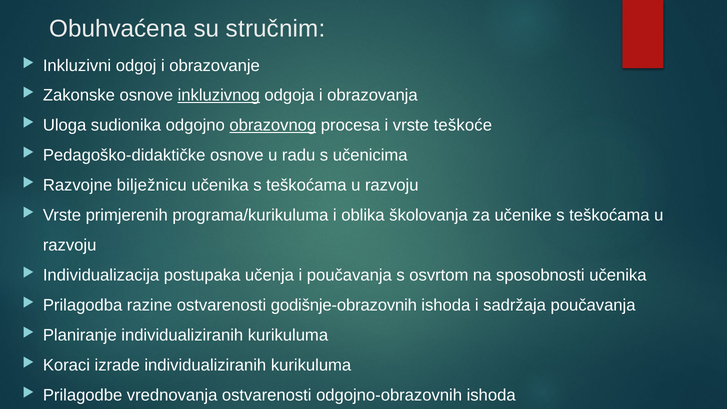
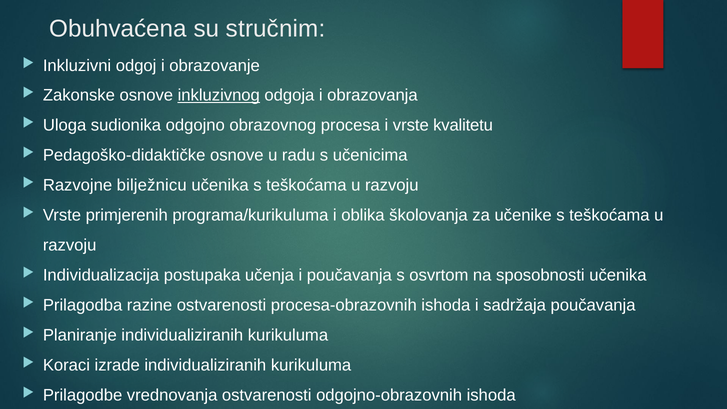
obrazovnog underline: present -> none
teškoće: teškoće -> kvalitetu
godišnje-obrazovnih: godišnje-obrazovnih -> procesa-obrazovnih
